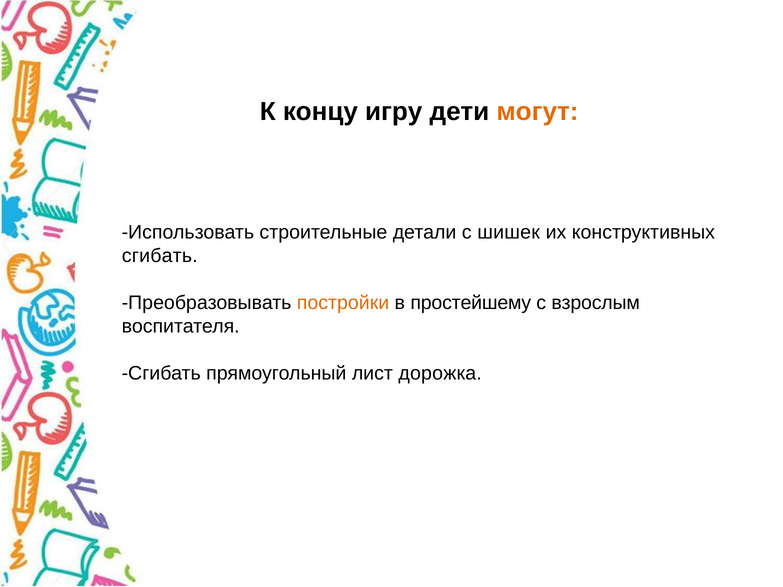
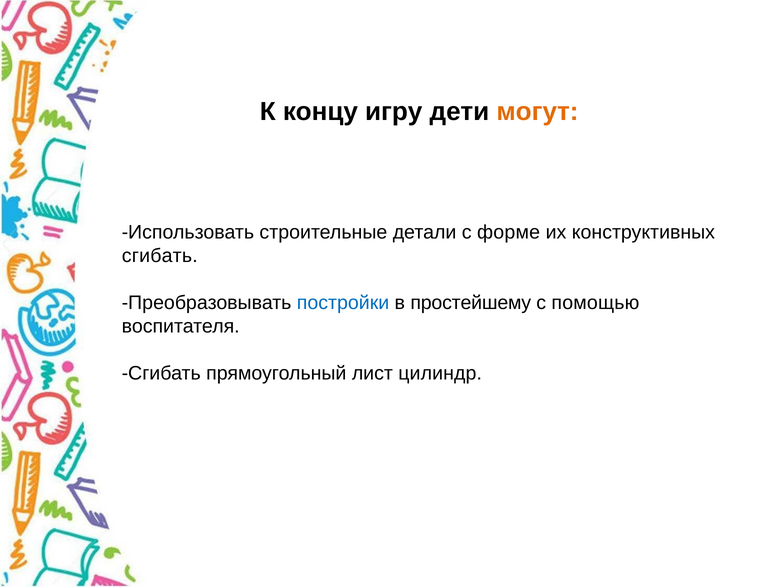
шишек: шишек -> форме
постройки colour: orange -> blue
взрослым: взрослым -> помощью
дорожка: дорожка -> цилиндр
